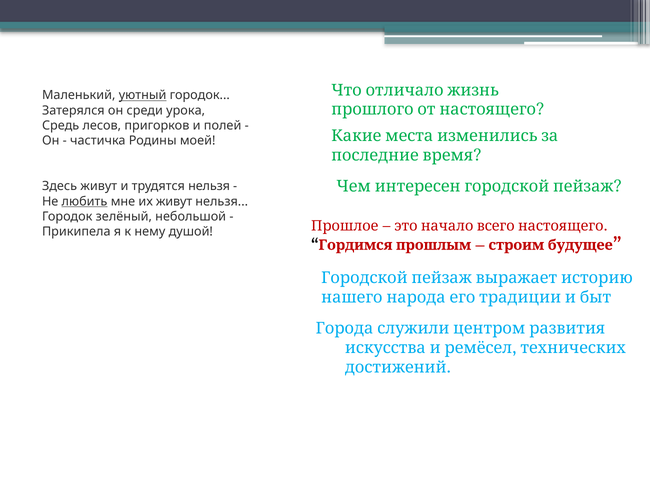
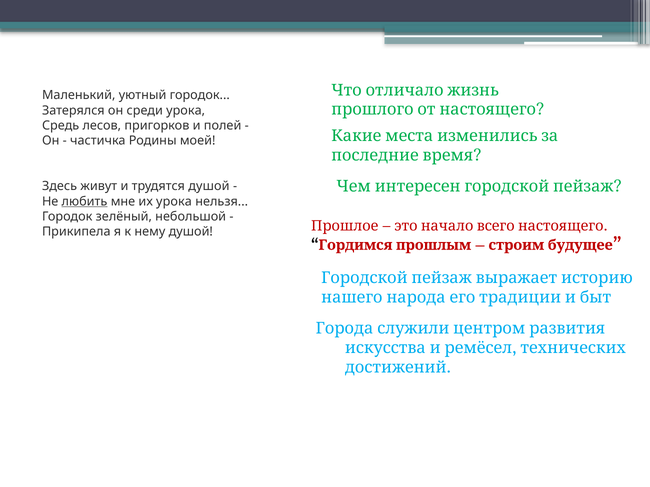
уютный underline: present -> none
трудятся нельзя: нельзя -> душой
их живут: живут -> урока
